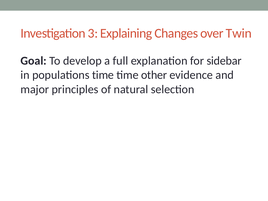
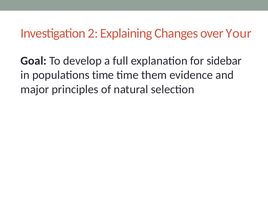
3: 3 -> 2
Twin: Twin -> Your
other: other -> them
